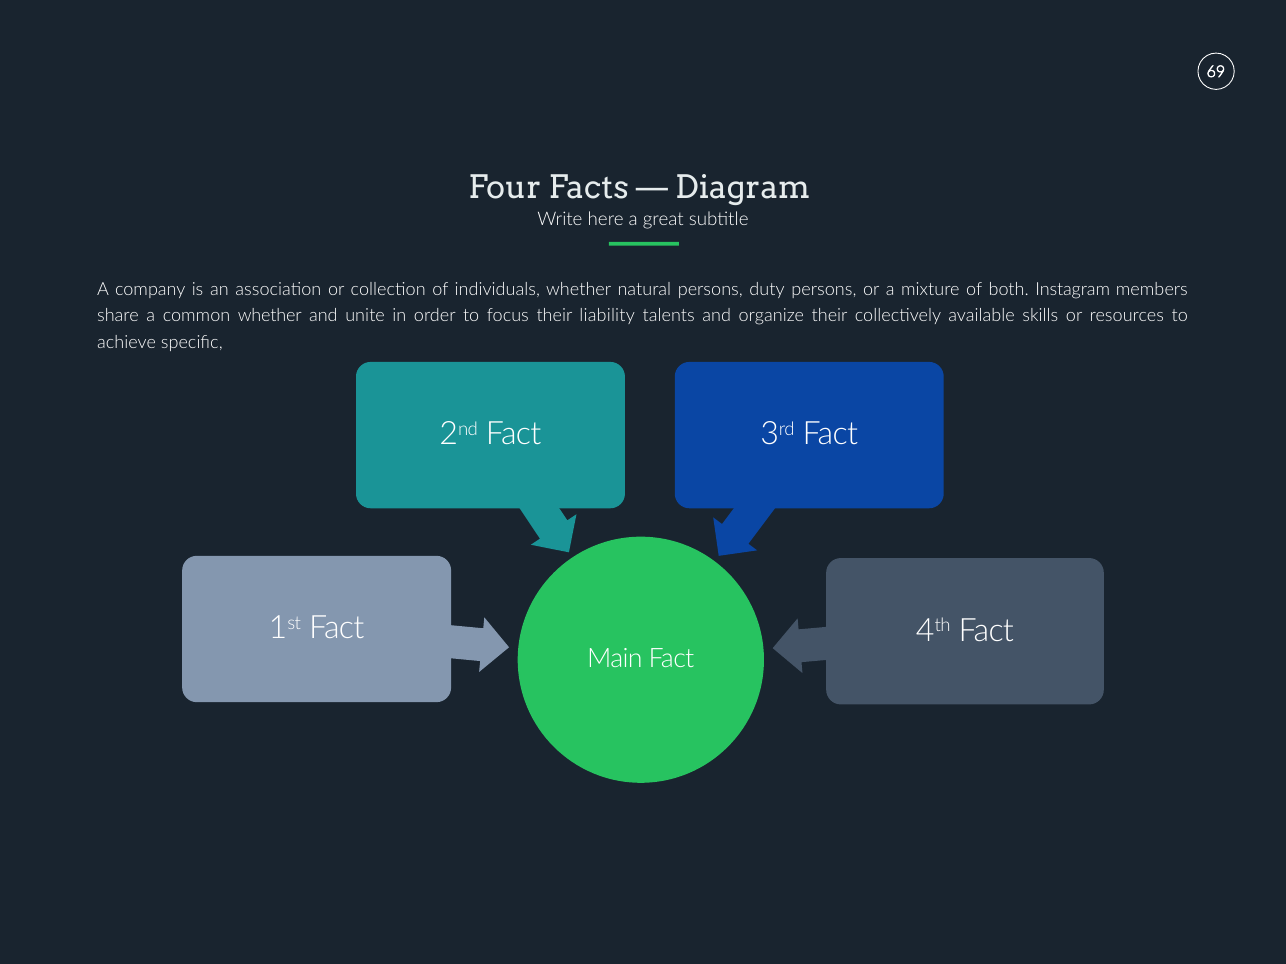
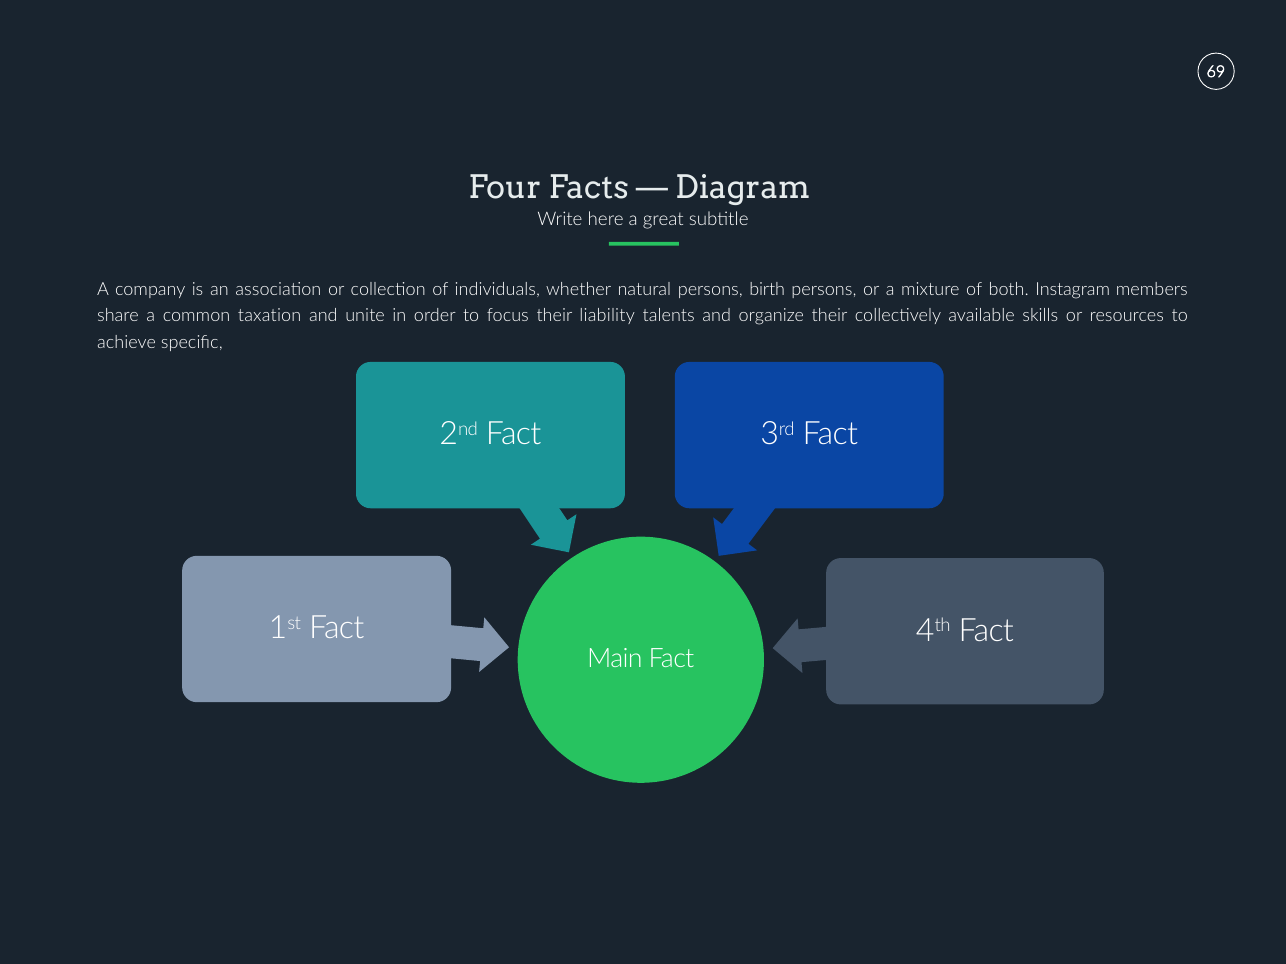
duty: duty -> birth
common whether: whether -> taxation
